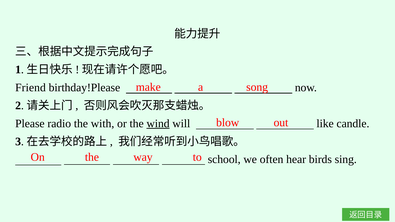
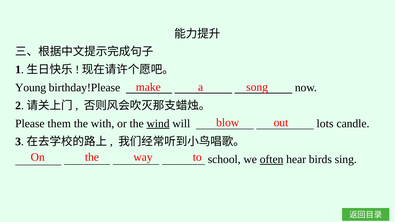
Friend: Friend -> Young
radio: radio -> them
like: like -> lots
often underline: none -> present
